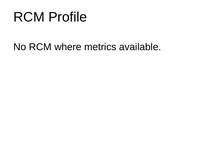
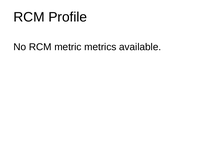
where: where -> metric
